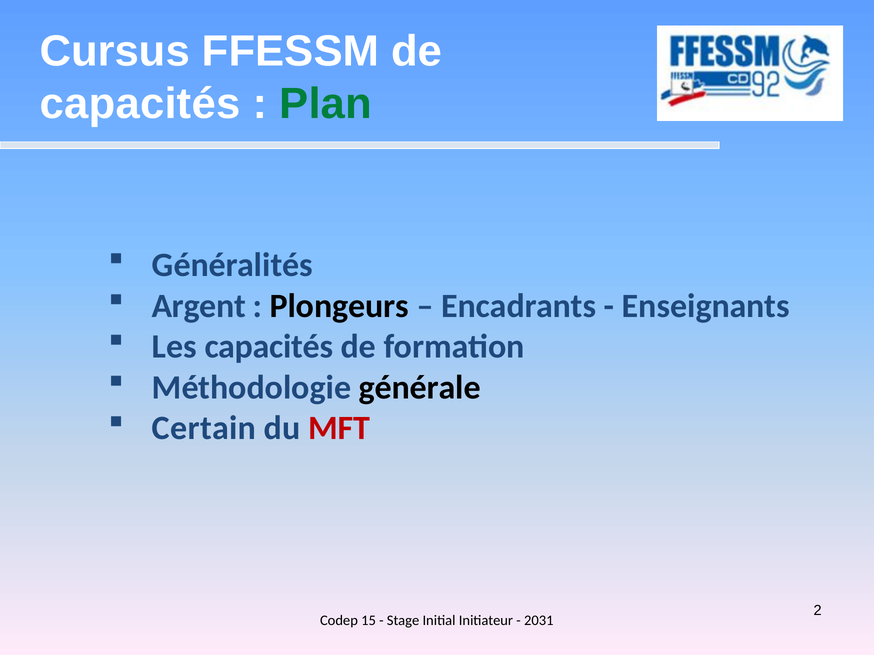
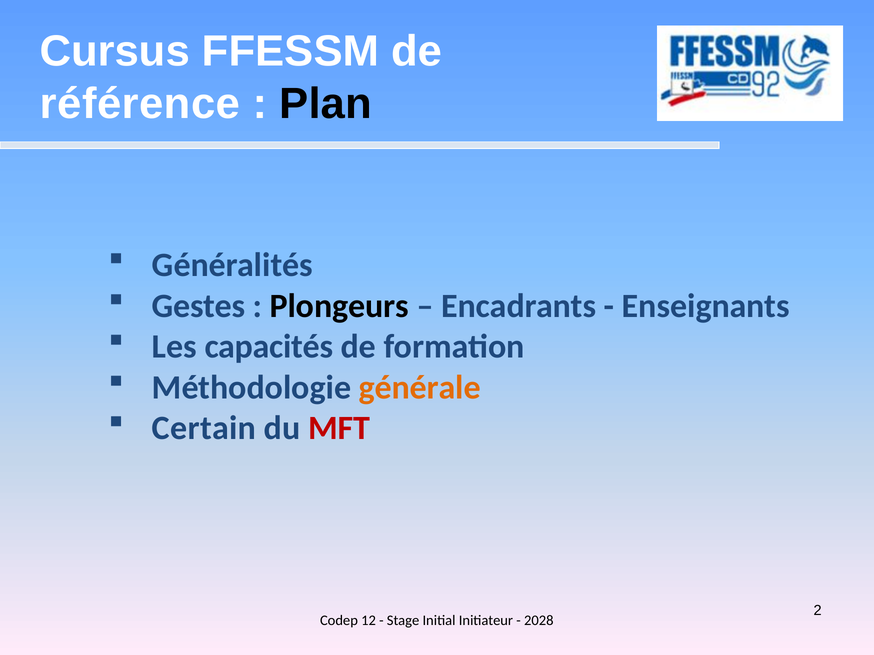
capacités at (140, 104): capacités -> référence
Plan colour: green -> black
Argent: Argent -> Gestes
générale colour: black -> orange
15: 15 -> 12
2031: 2031 -> 2028
